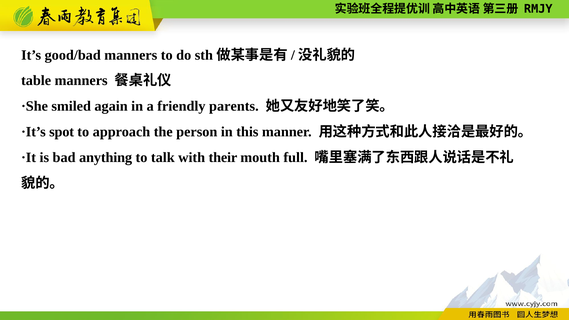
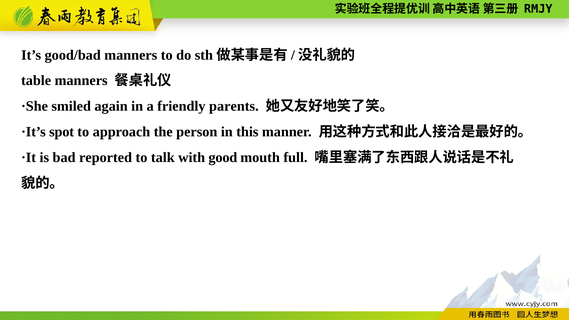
anything: anything -> reported
their: their -> good
